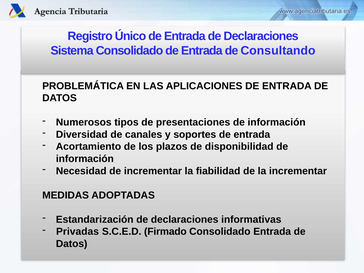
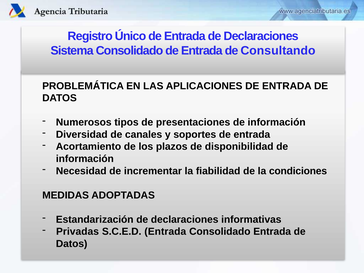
la incrementar: incrementar -> condiciones
S.C.E.D Firmado: Firmado -> Entrada
